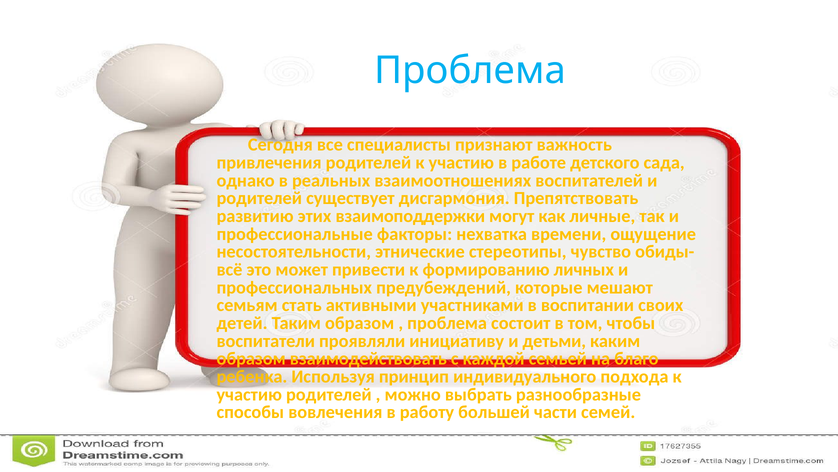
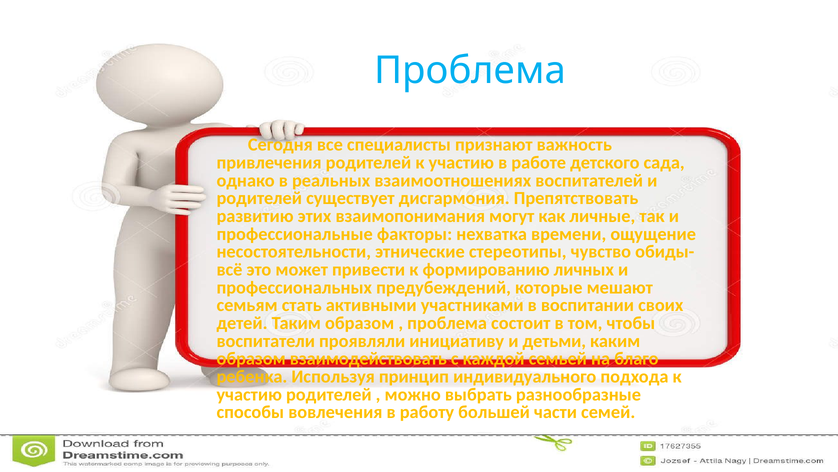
взаимоподдержки: взаимоподдержки -> взаимопонимания
